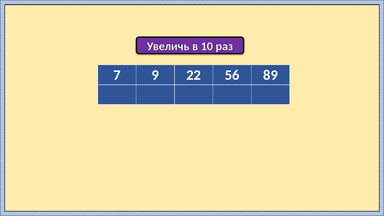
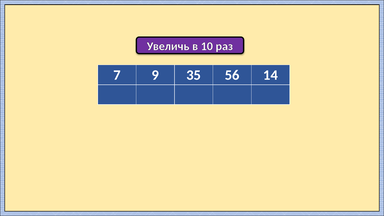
22: 22 -> 35
89: 89 -> 14
